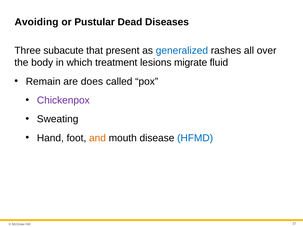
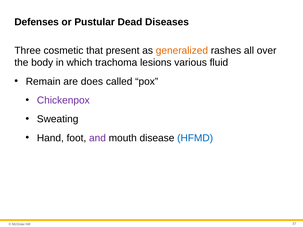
Avoiding: Avoiding -> Defenses
subacute: subacute -> cosmetic
generalized colour: blue -> orange
treatment: treatment -> trachoma
migrate: migrate -> various
and colour: orange -> purple
